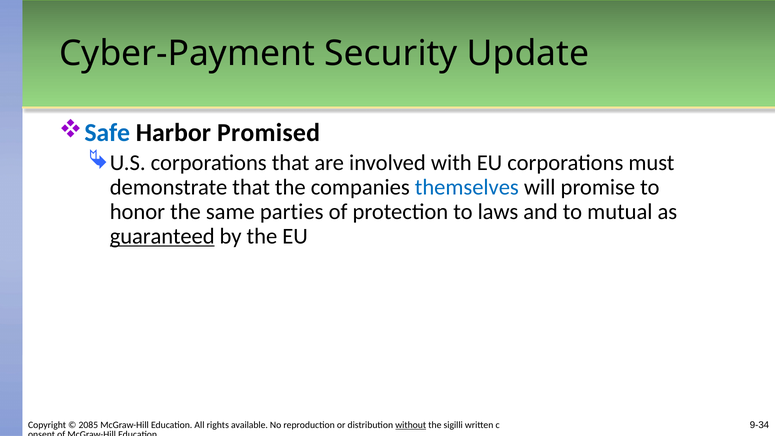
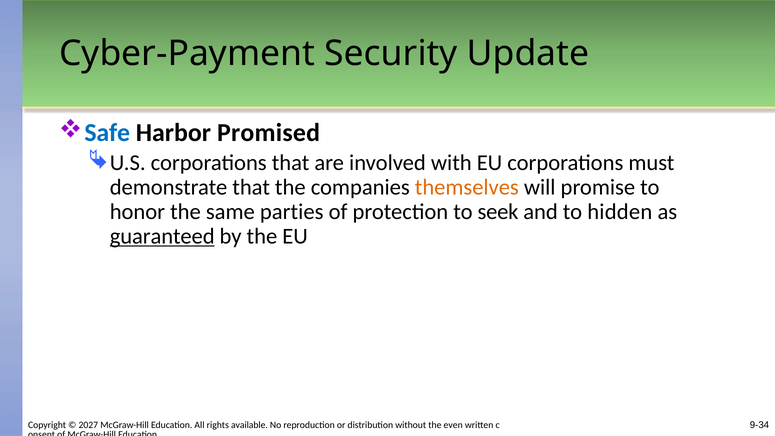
themselves colour: blue -> orange
laws: laws -> seek
mutual: mutual -> hidden
2085: 2085 -> 2027
without underline: present -> none
sigilli: sigilli -> even
